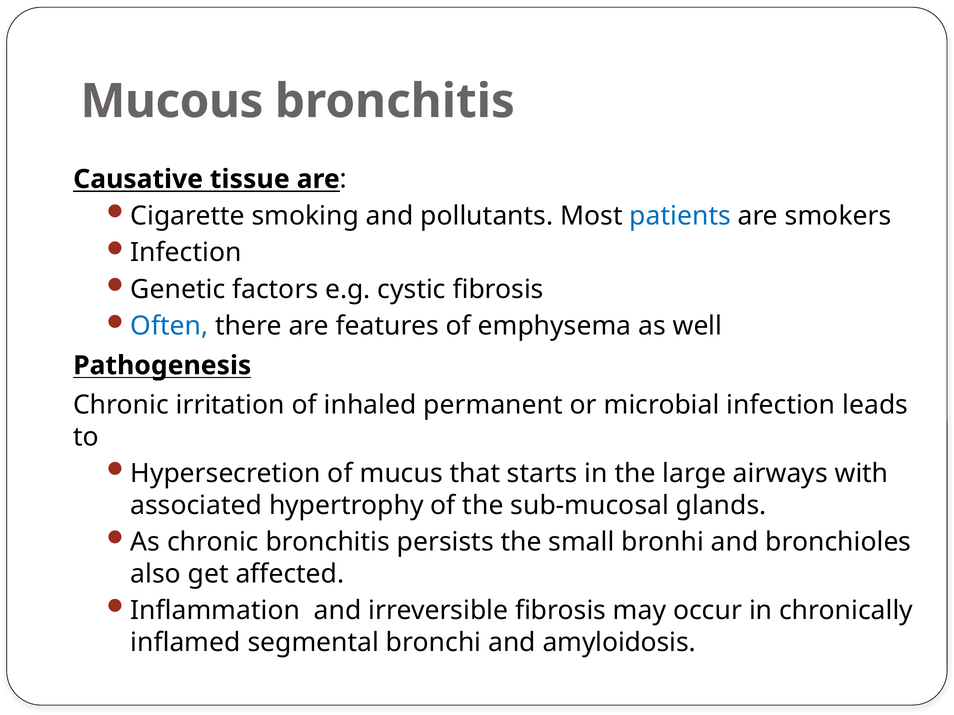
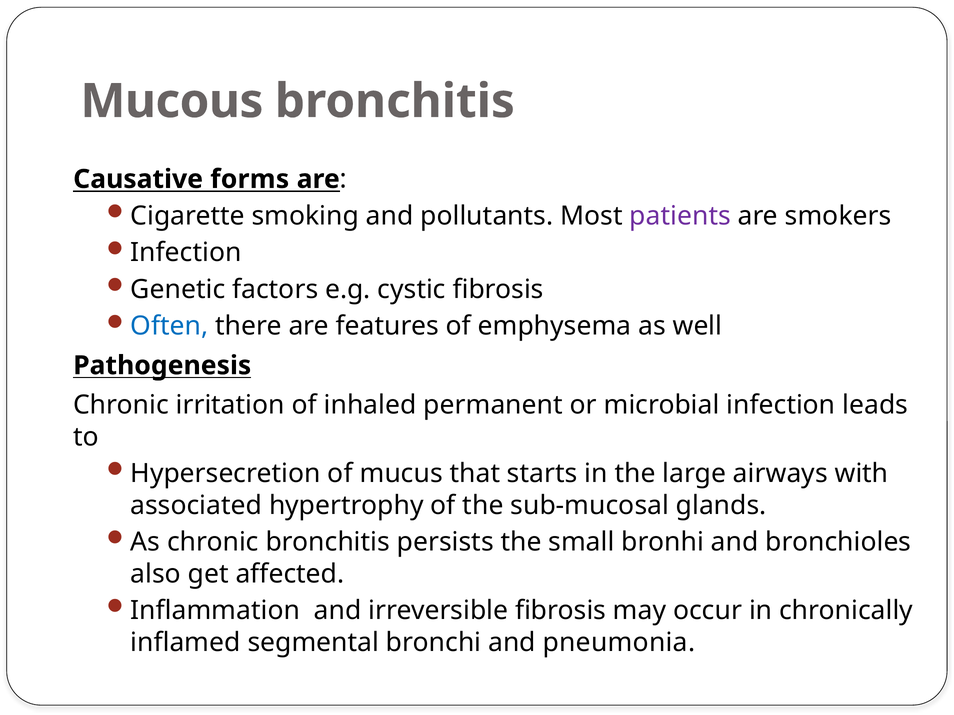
tissue: tissue -> forms
patients colour: blue -> purple
amyloidosis: amyloidosis -> pneumonia
